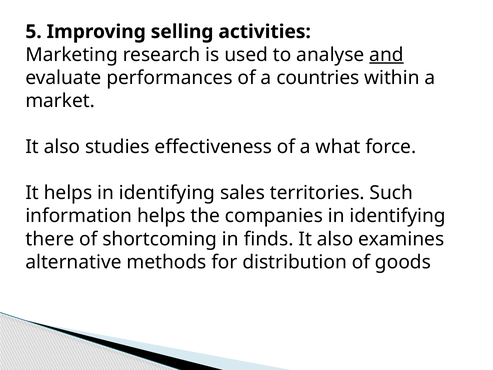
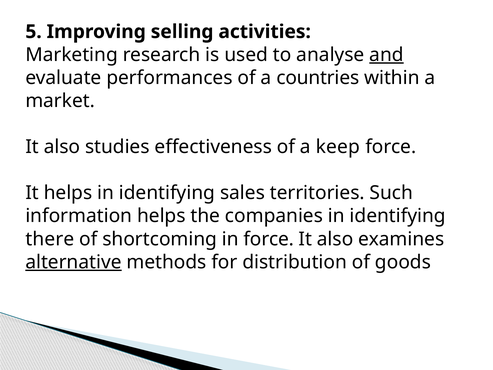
what: what -> keep
in finds: finds -> force
alternative underline: none -> present
